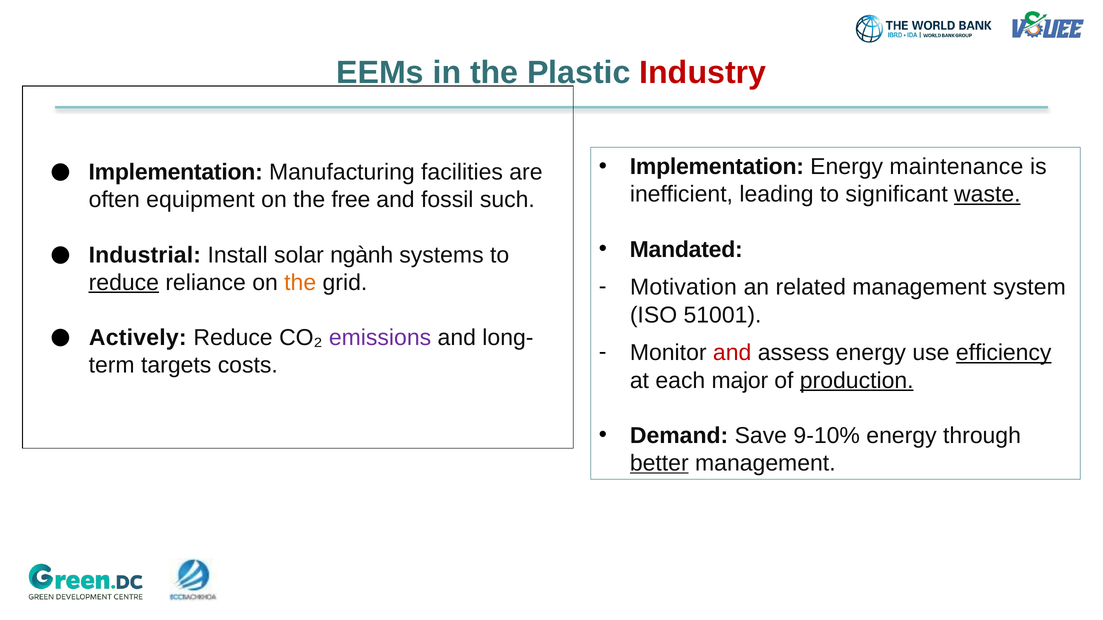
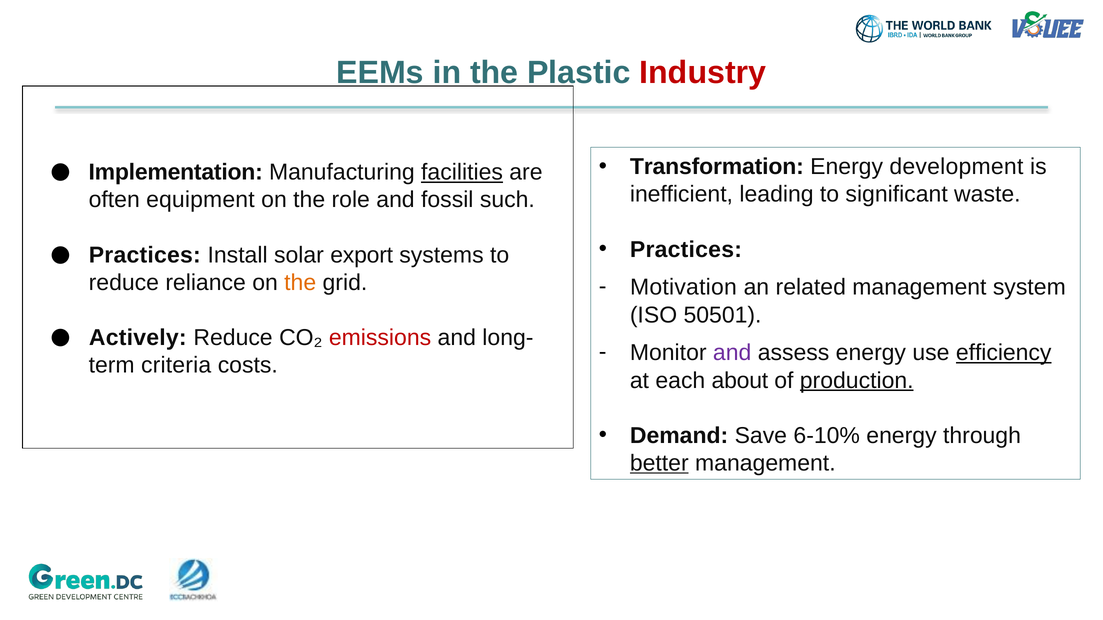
Implementation at (717, 167): Implementation -> Transformation
maintenance: maintenance -> development
facilities underline: none -> present
waste underline: present -> none
free: free -> role
Mandated at (686, 250): Mandated -> Practices
Industrial at (145, 255): Industrial -> Practices
ngành: ngành -> export
reduce at (124, 283) underline: present -> none
51001: 51001 -> 50501
emissions colour: purple -> red
and at (732, 353) colour: red -> purple
targets: targets -> criteria
major: major -> about
9-10%: 9-10% -> 6-10%
